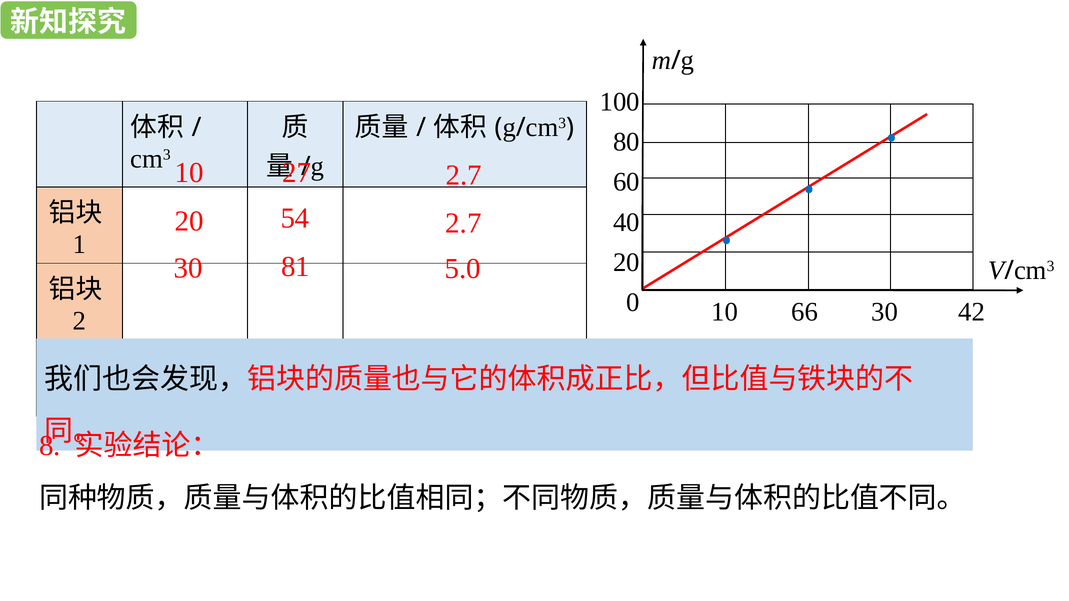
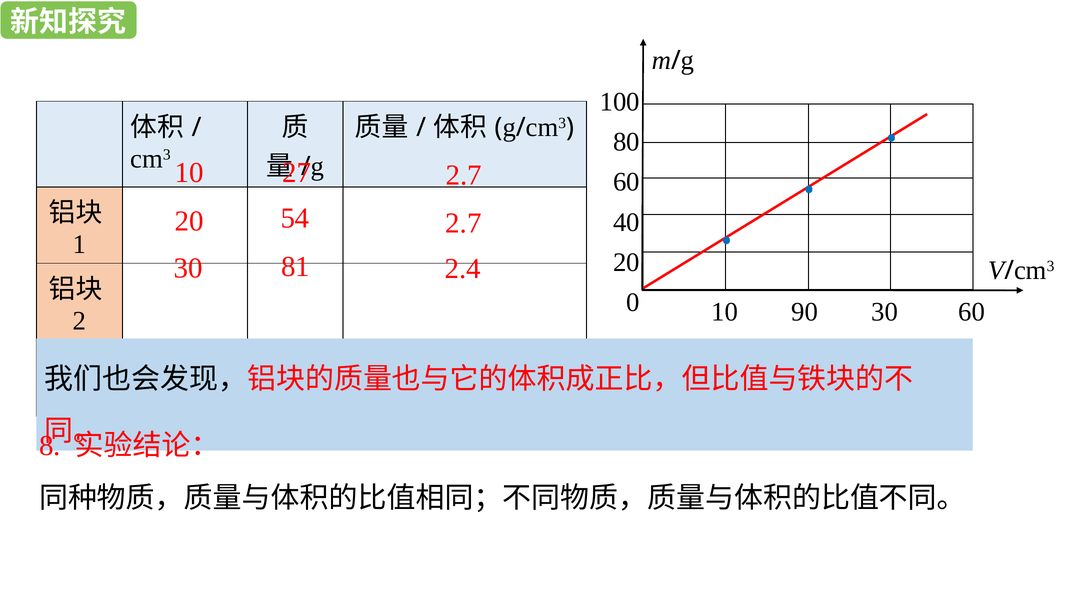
5.0: 5.0 -> 2.4
66: 66 -> 90
30 42: 42 -> 60
